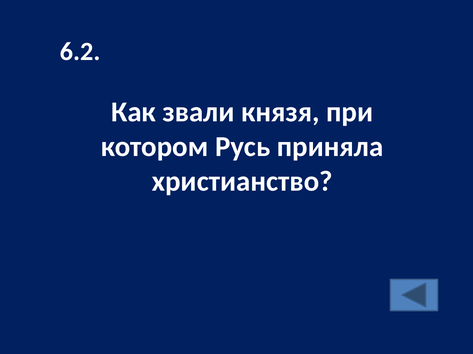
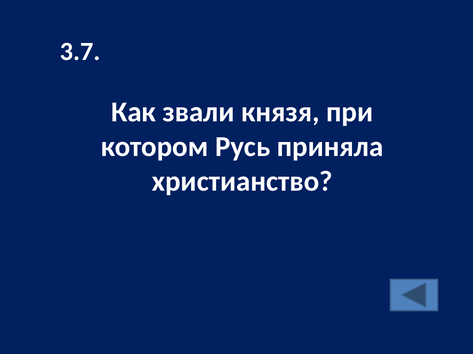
6.2: 6.2 -> 3.7
